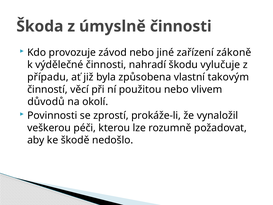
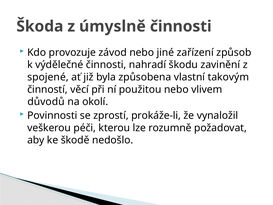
zákoně: zákoně -> způsob
vylučuje: vylučuje -> zavinění
případu: případu -> spojené
